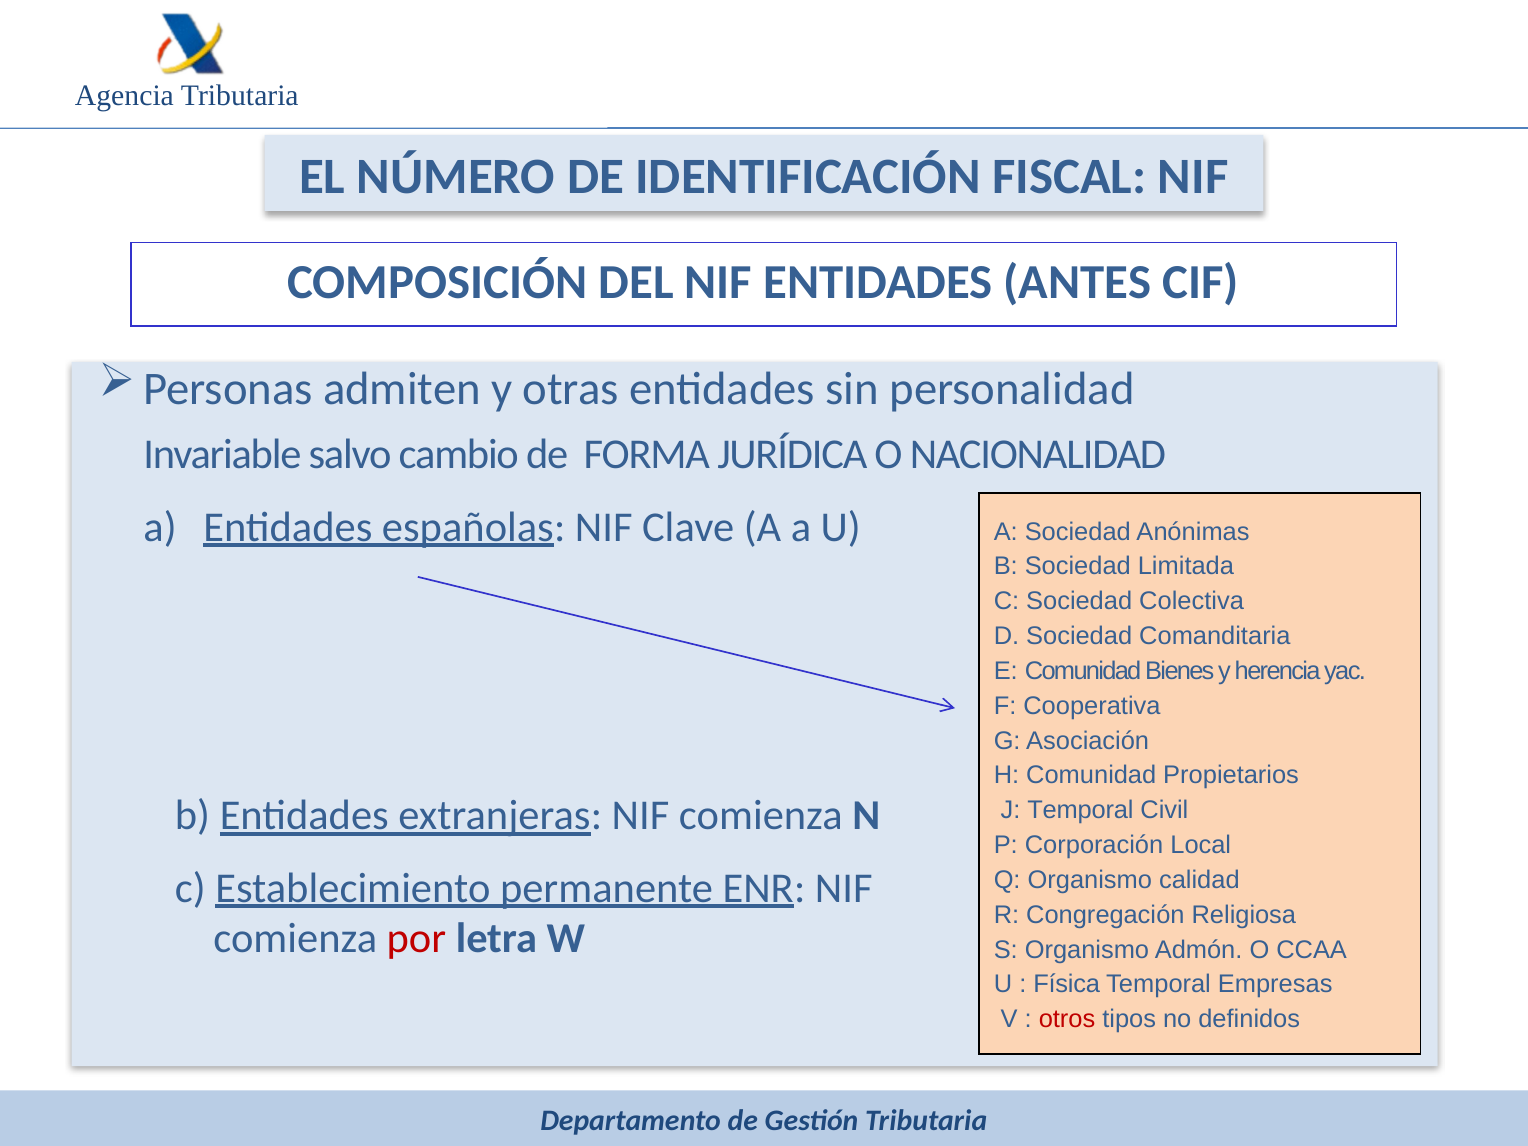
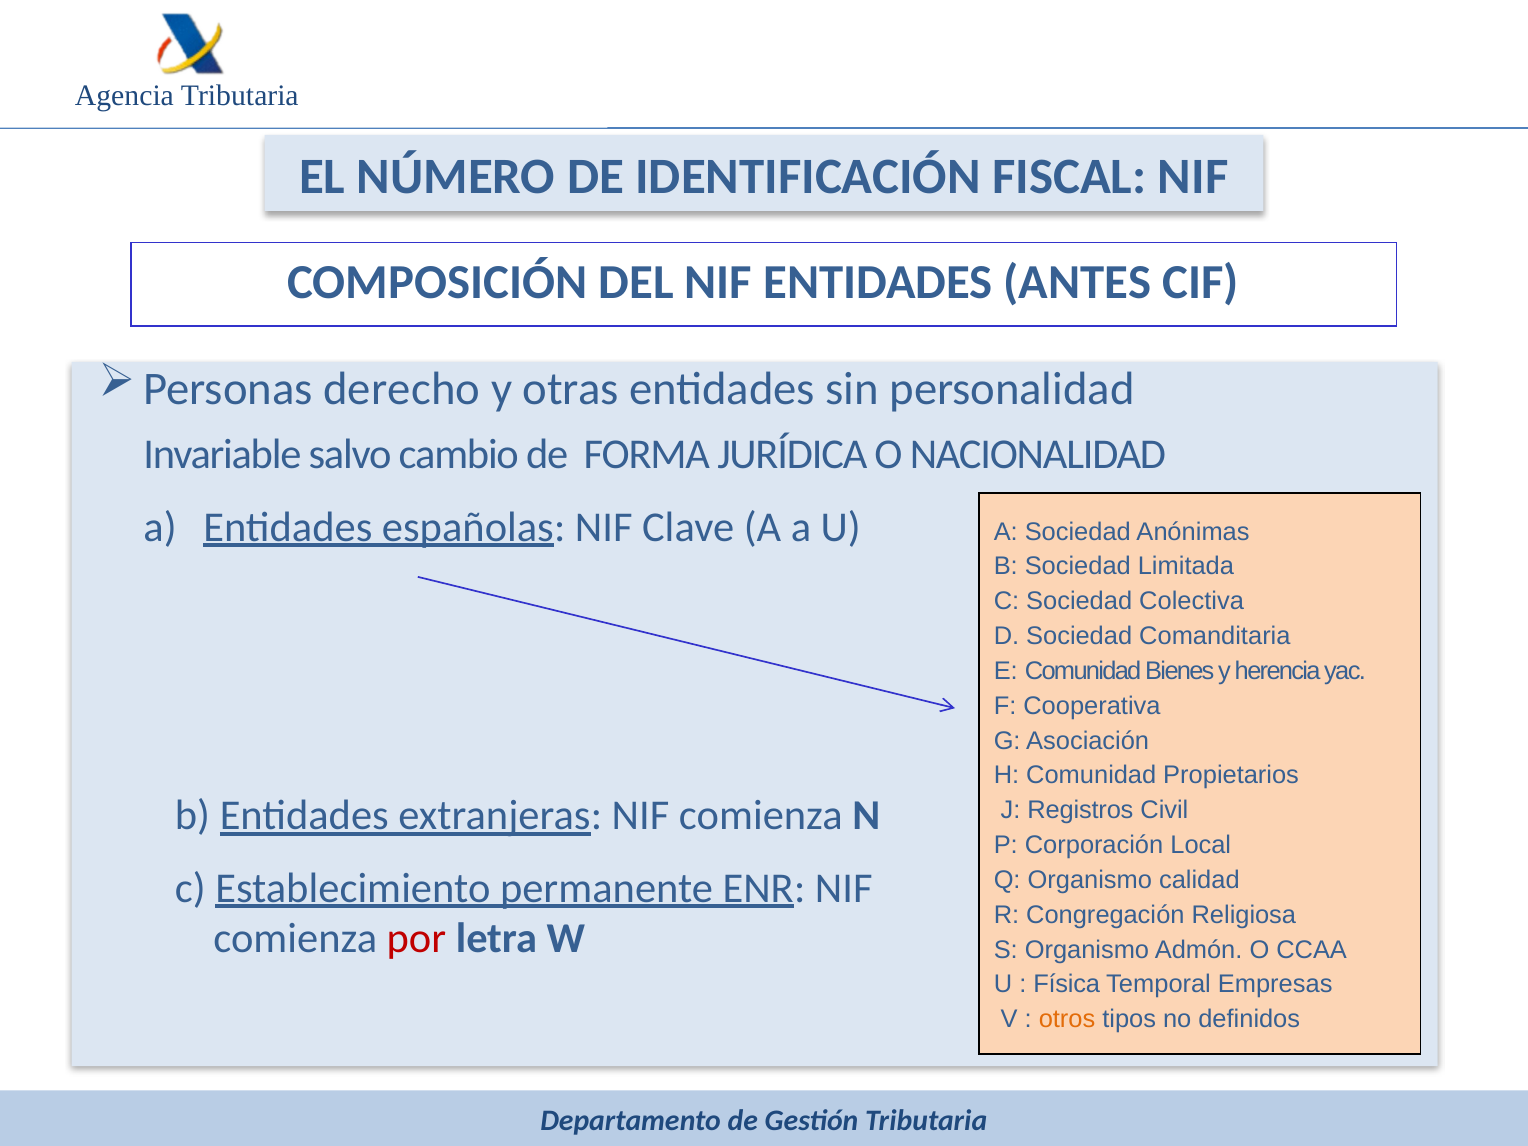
admiten: admiten -> derecho
J Temporal: Temporal -> Registros
otros colour: red -> orange
